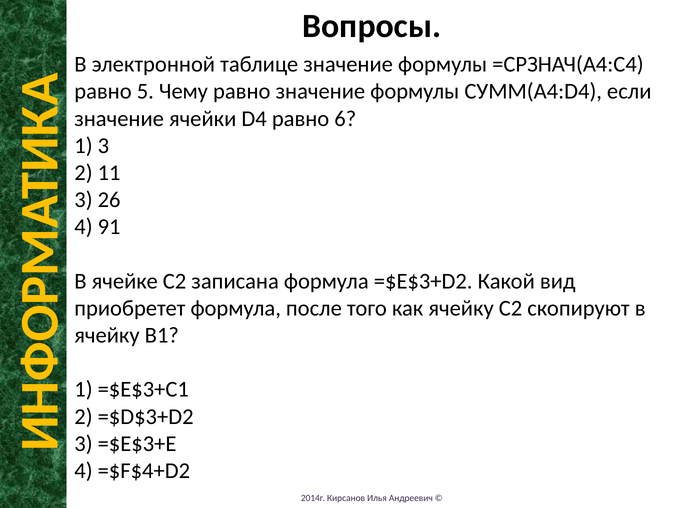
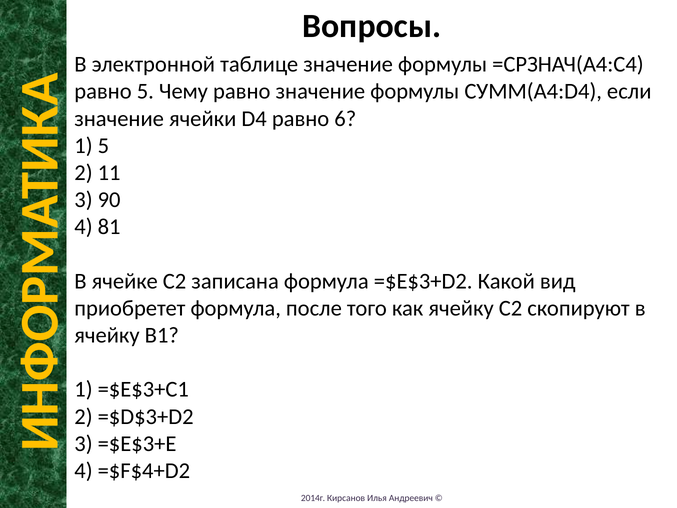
1 3: 3 -> 5
26: 26 -> 90
91: 91 -> 81
